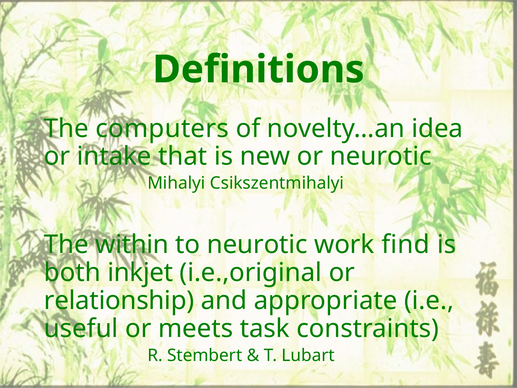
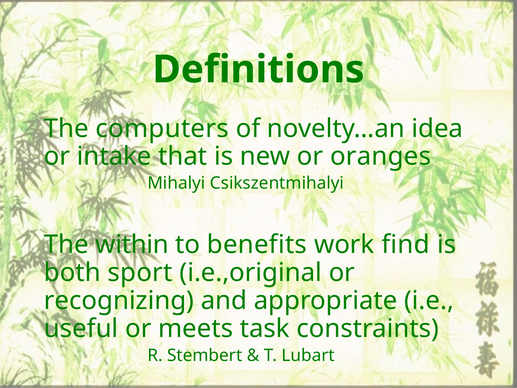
or neurotic: neurotic -> oranges
to neurotic: neurotic -> benefits
inkjet: inkjet -> sport
relationship: relationship -> recognizing
